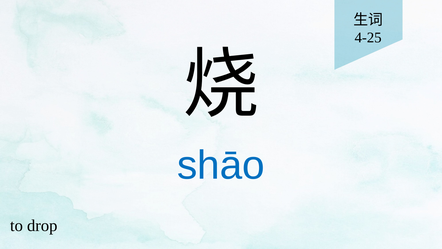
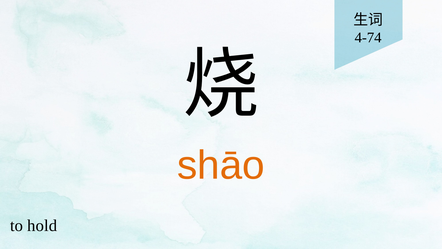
4-25: 4-25 -> 4-74
shāo colour: blue -> orange
drop: drop -> hold
